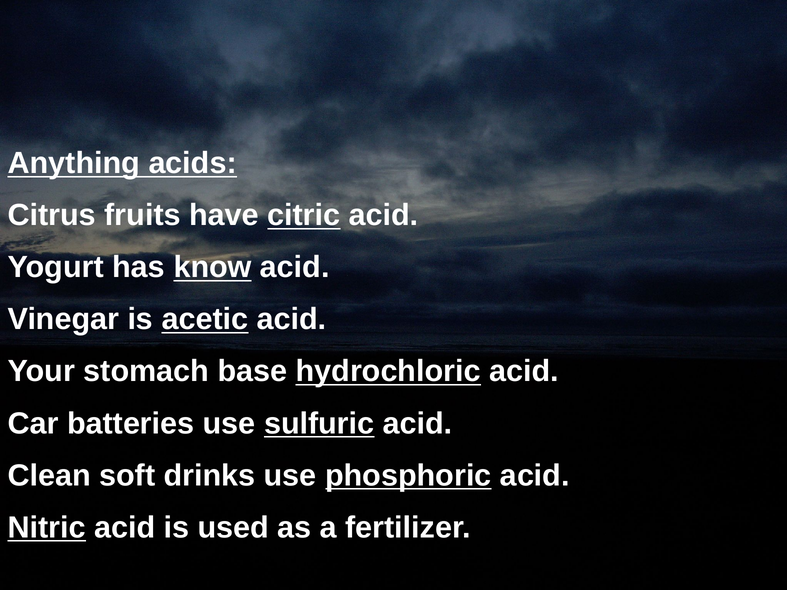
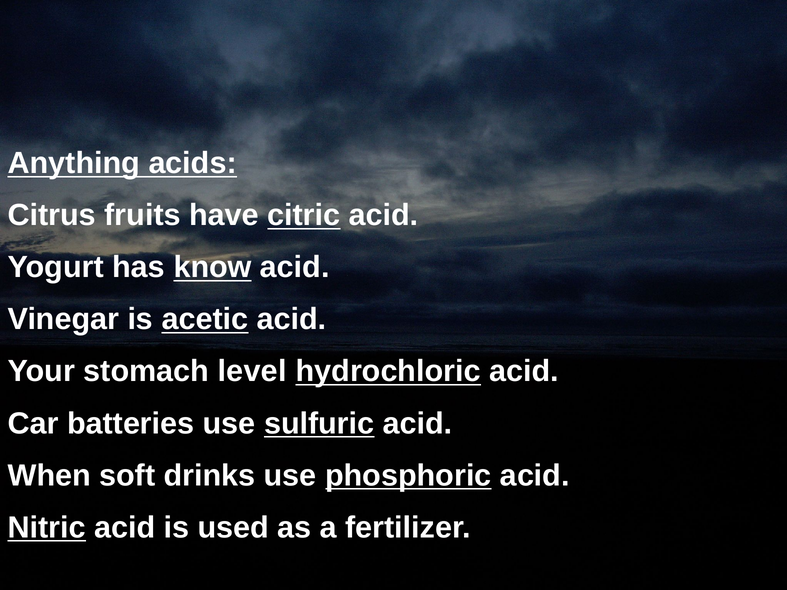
base: base -> level
Clean: Clean -> When
